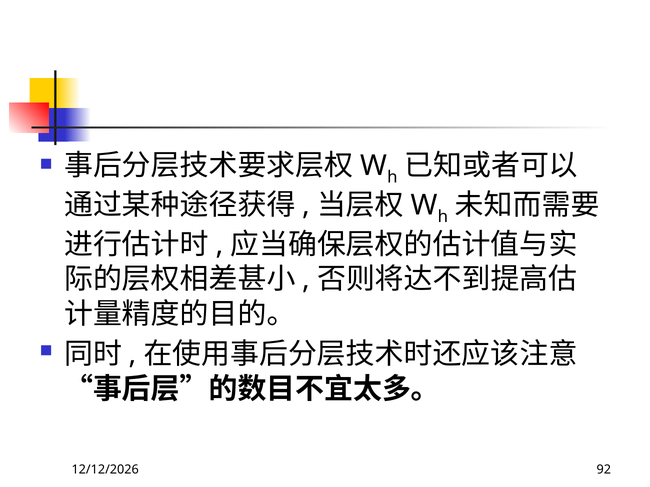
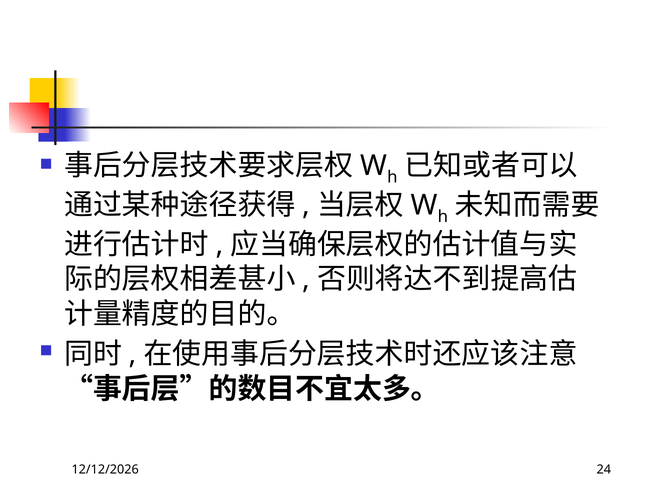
92: 92 -> 24
